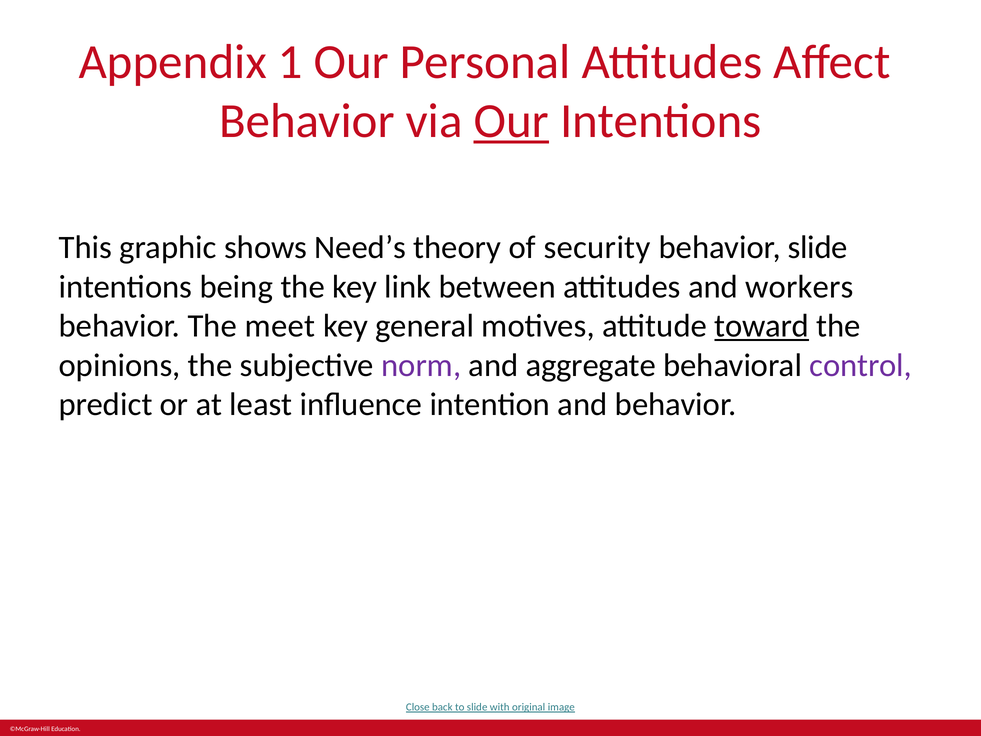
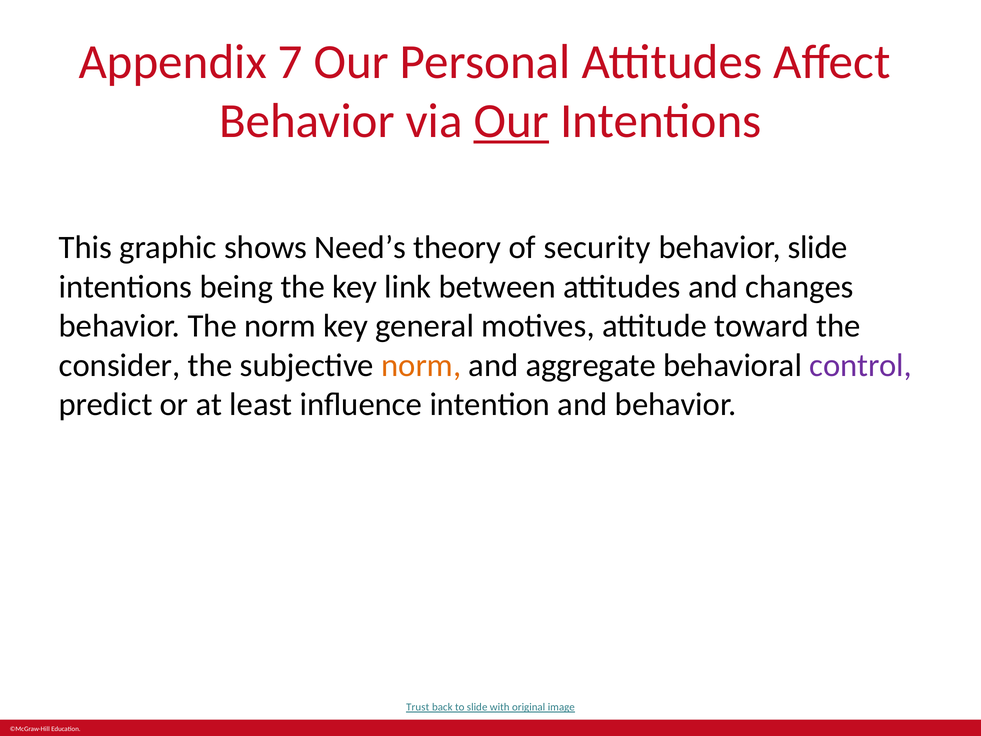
1: 1 -> 7
workers: workers -> changes
The meet: meet -> norm
toward underline: present -> none
opinions: opinions -> consider
norm at (421, 365) colour: purple -> orange
Close: Close -> Trust
